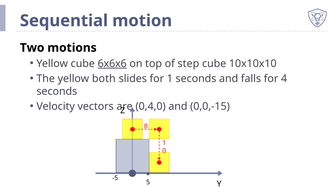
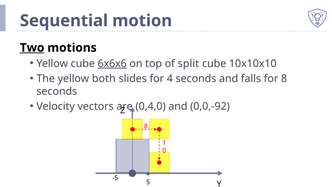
Two underline: none -> present
step: step -> split
for 1: 1 -> 4
for 4: 4 -> 8
0,0,-15: 0,0,-15 -> 0,0,-92
